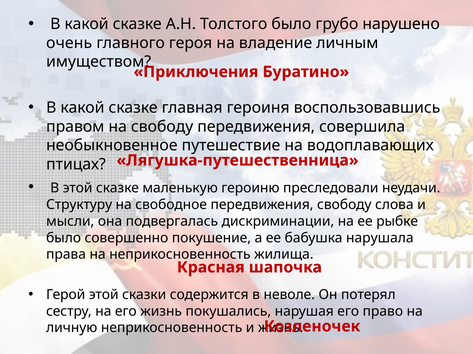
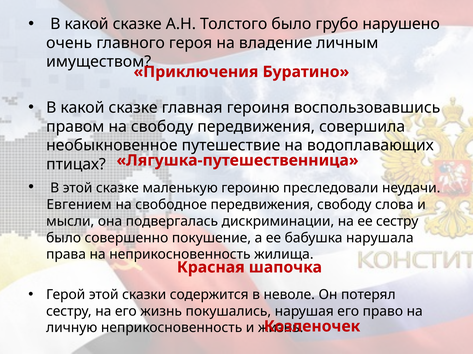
Структуру: Структуру -> Евгением
ее рыбке: рыбке -> сестру
